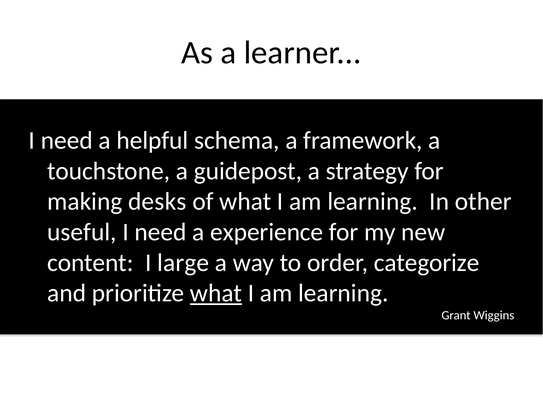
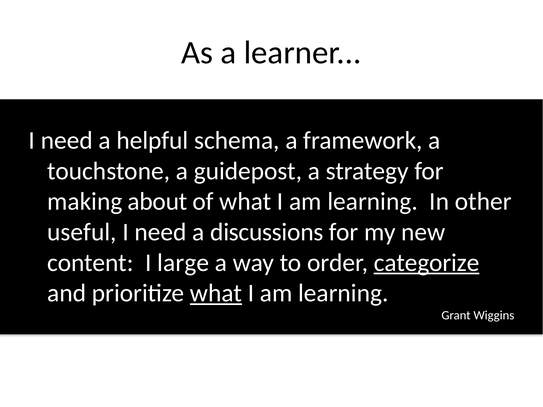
desks: desks -> about
experience: experience -> discussions
categorize underline: none -> present
